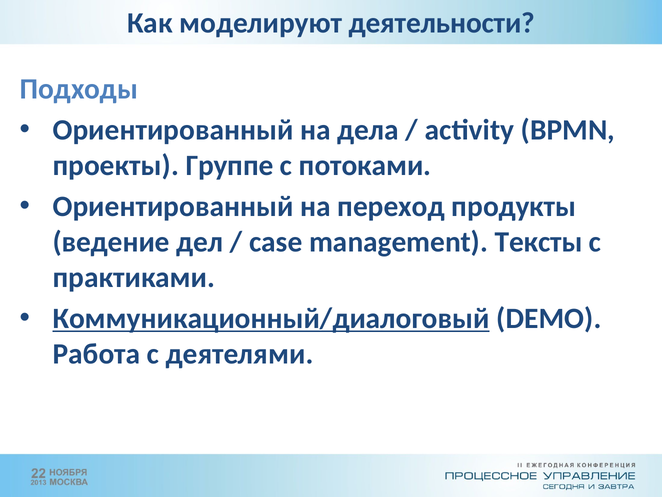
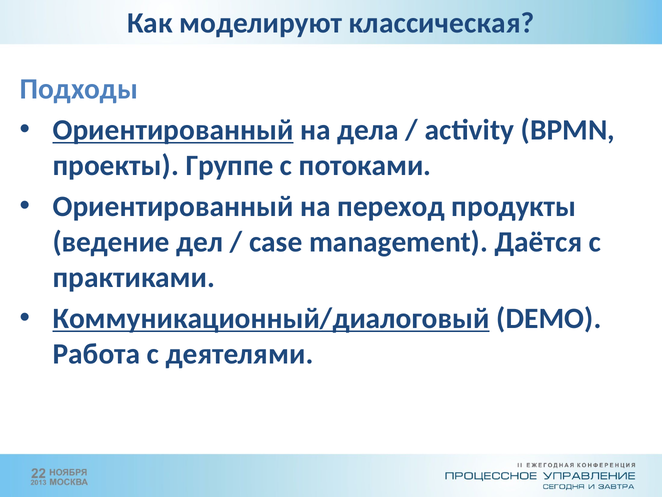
деятельности: деятельности -> классическая
Ориентированный at (173, 130) underline: none -> present
Тексты: Тексты -> Даётся
